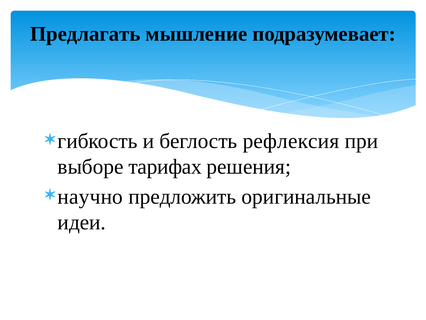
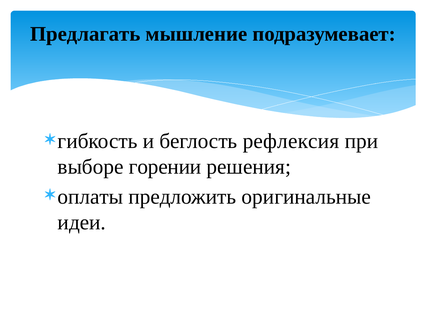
тарифах: тарифах -> горении
научно: научно -> оплаты
